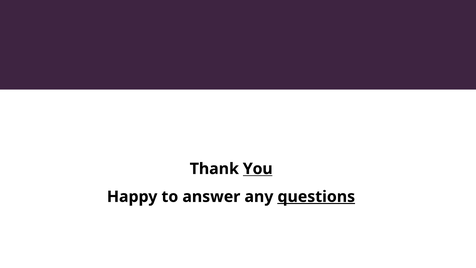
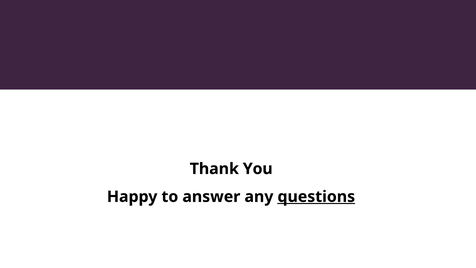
You underline: present -> none
